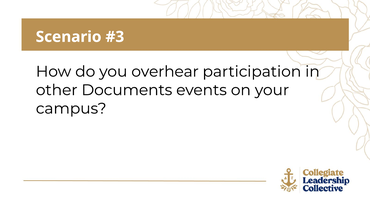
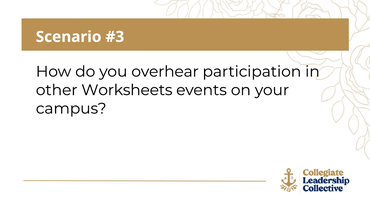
Documents: Documents -> Worksheets
